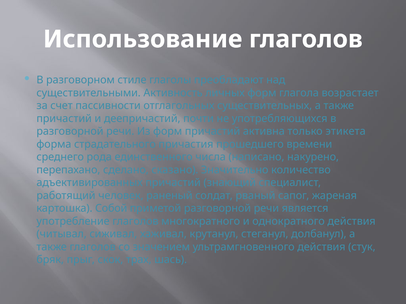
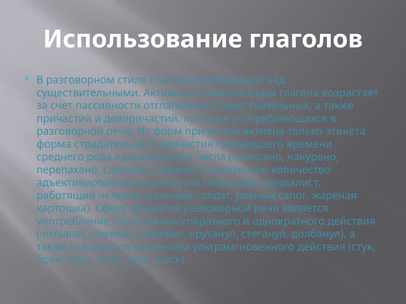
Собой: Собой -> Сферу
